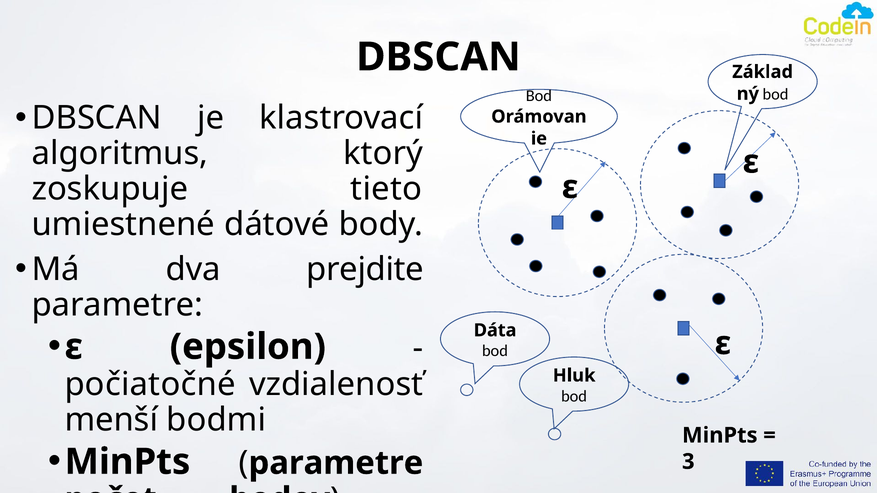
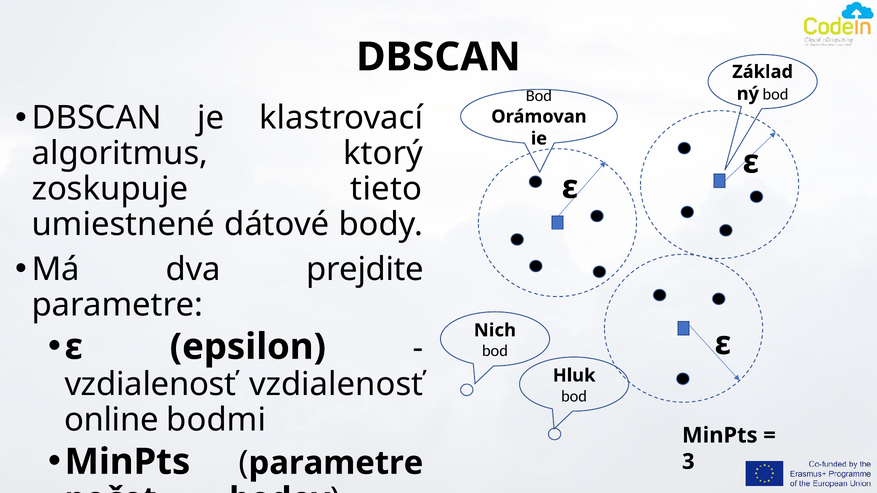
Dáta: Dáta -> Nich
počiatočné at (150, 385): počiatočné -> vzdialenosť
menší: menší -> online
